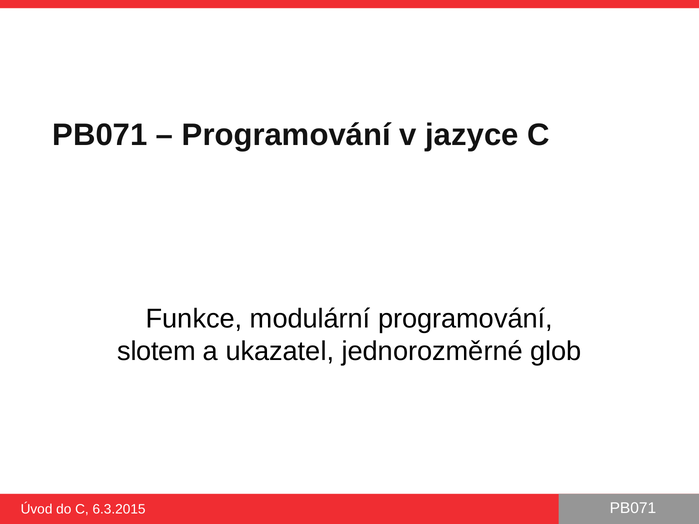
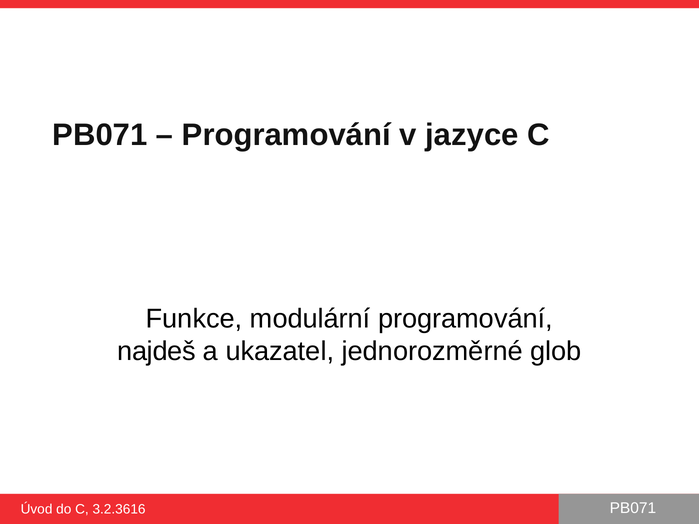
slotem: slotem -> najdeš
6.3.2015: 6.3.2015 -> 3.2.3616
